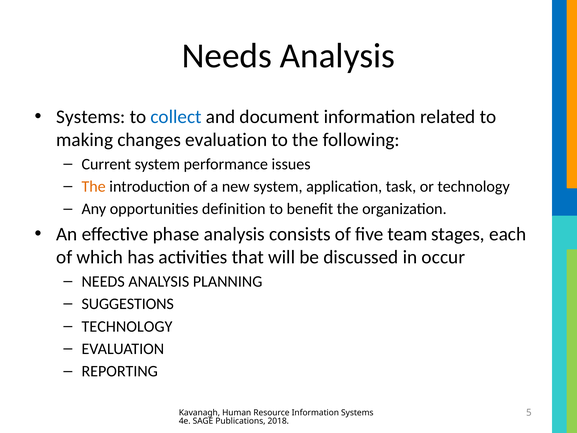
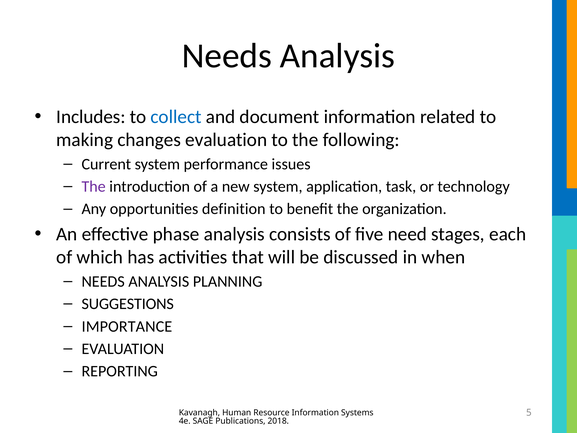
Systems at (91, 117): Systems -> Includes
The at (94, 186) colour: orange -> purple
team: team -> need
occur: occur -> when
TECHNOLOGY at (127, 326): TECHNOLOGY -> IMPORTANCE
